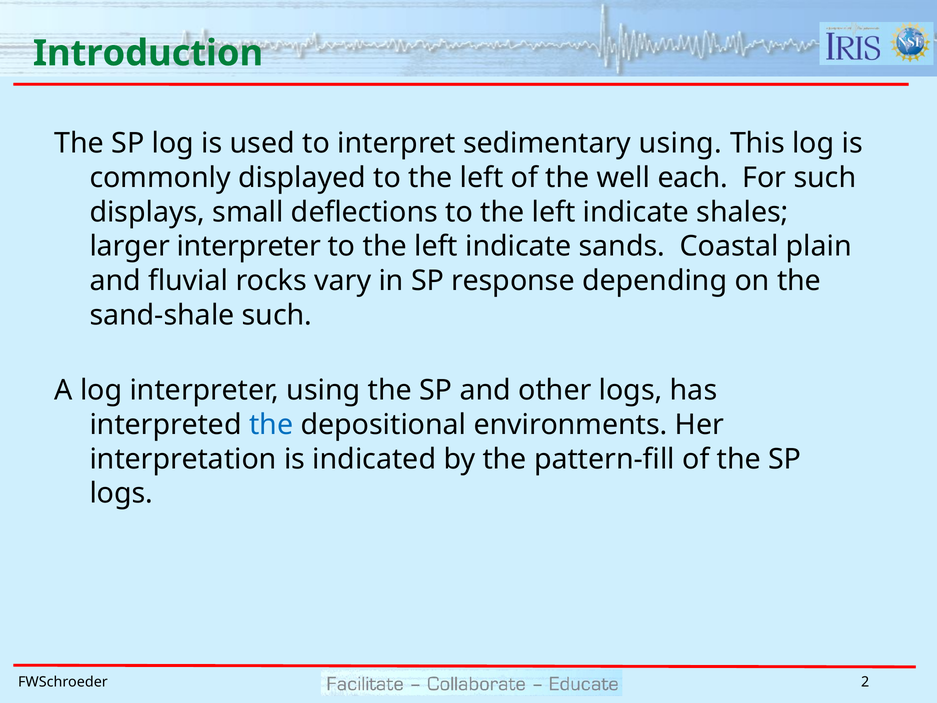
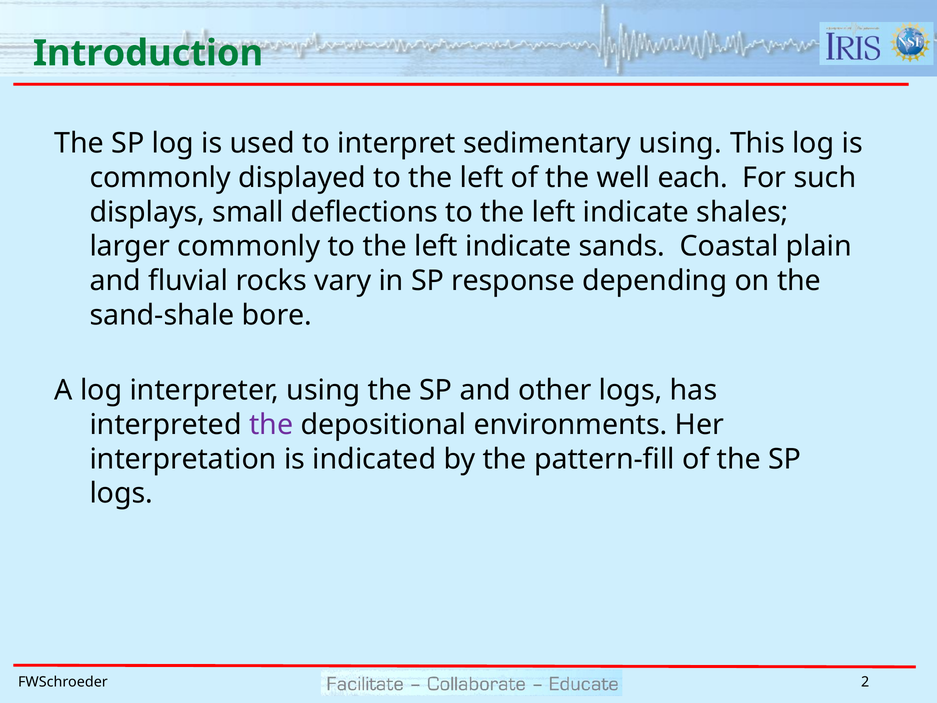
larger interpreter: interpreter -> commonly
sand-shale such: such -> bore
the at (271, 425) colour: blue -> purple
